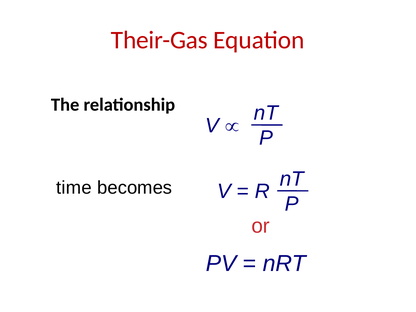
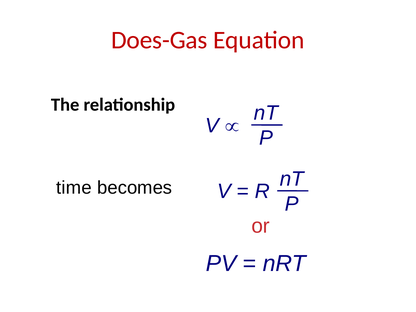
Their-Gas: Their-Gas -> Does-Gas
